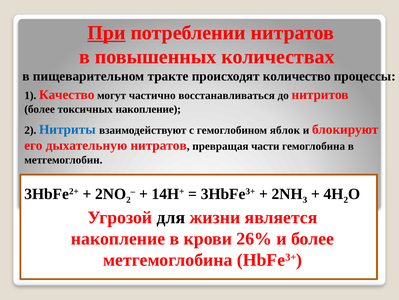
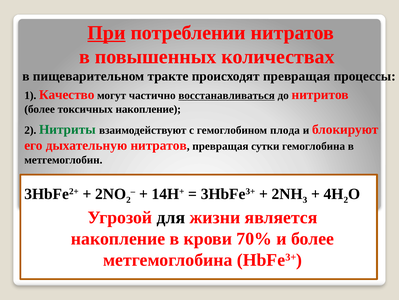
происходят количество: количество -> превращая
восстанавливаться underline: none -> present
Нитриты colour: blue -> green
яблок: яблок -> плода
части: части -> сутки
26%: 26% -> 70%
